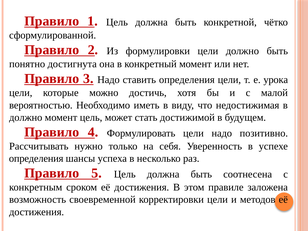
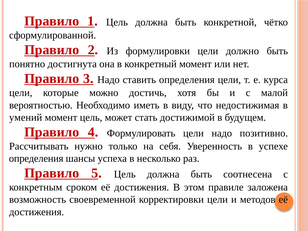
урока: урока -> курса
должно at (26, 117): должно -> умений
